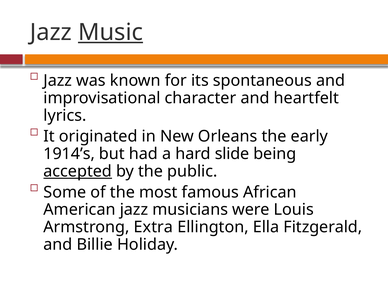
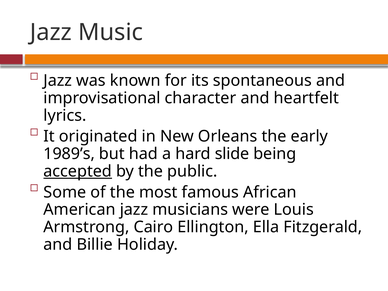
Music underline: present -> none
1914’s: 1914’s -> 1989’s
Extra: Extra -> Cairo
